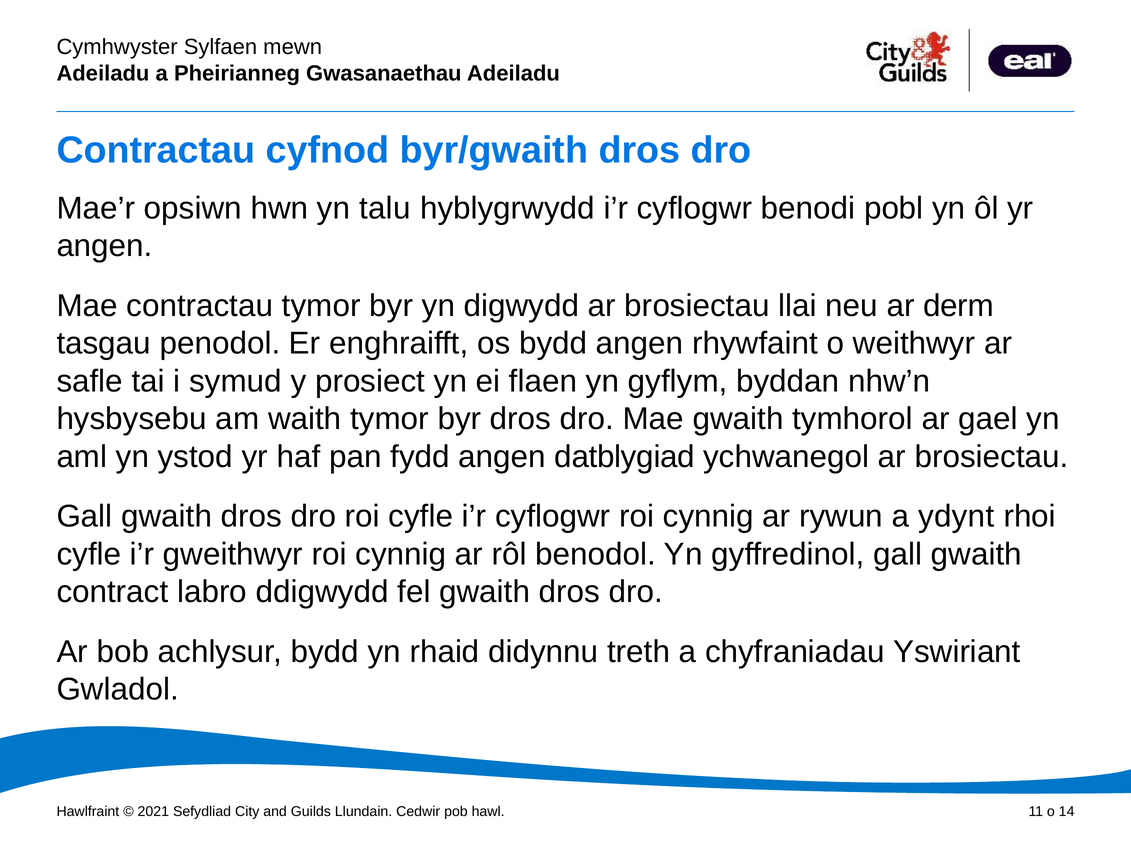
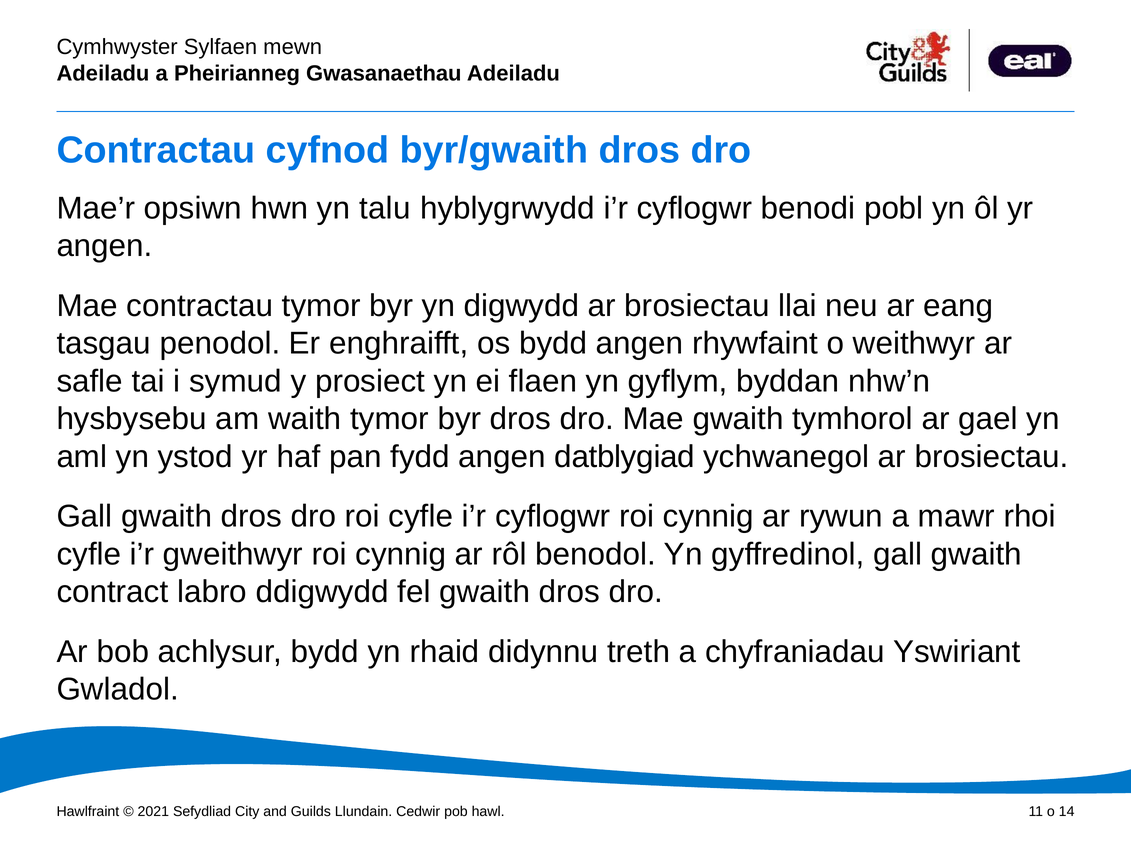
derm: derm -> eang
ydynt: ydynt -> mawr
